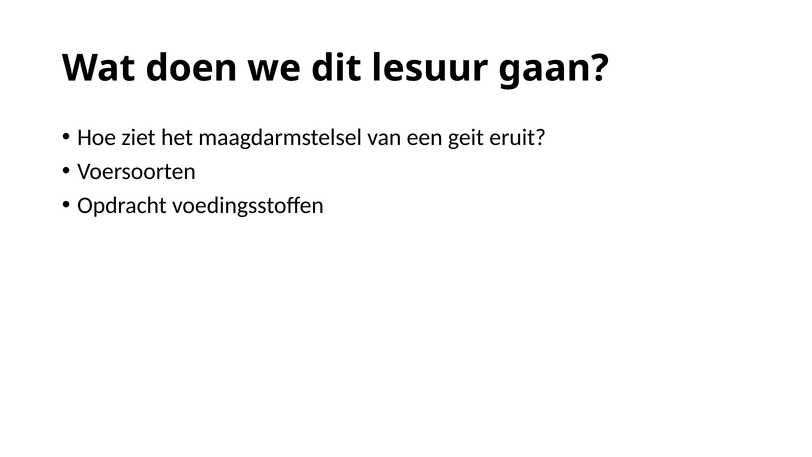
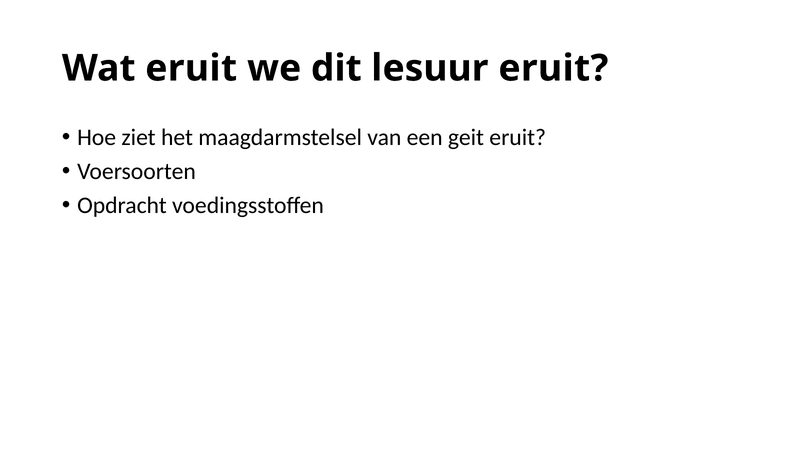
Wat doen: doen -> eruit
lesuur gaan: gaan -> eruit
